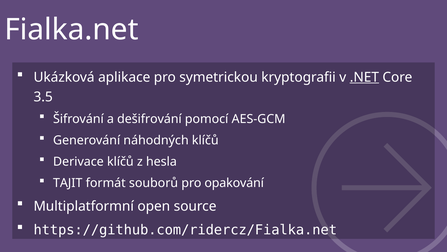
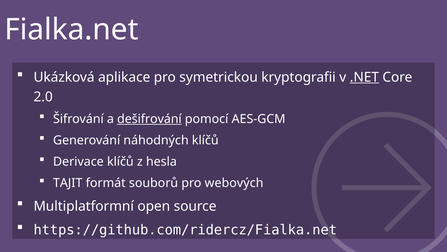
3.5: 3.5 -> 2.0
dešifrování underline: none -> present
opakování: opakování -> webových
